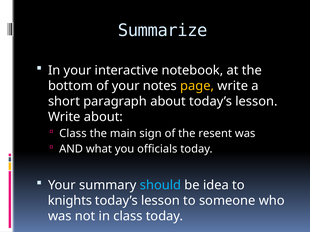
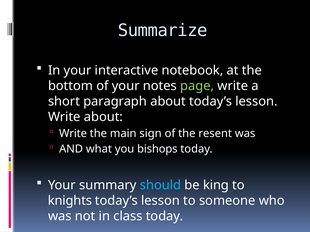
page colour: yellow -> light green
Class at (73, 134): Class -> Write
officials: officials -> bishops
idea: idea -> king
